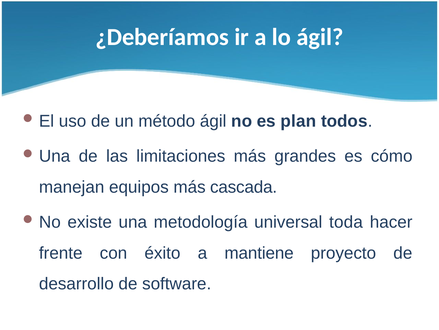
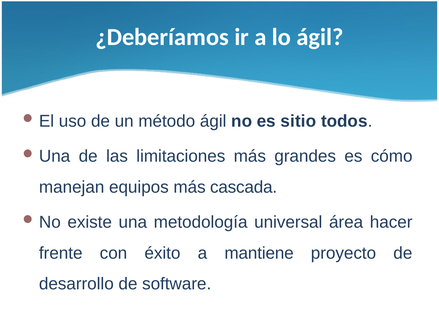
plan: plan -> sitio
toda: toda -> área
